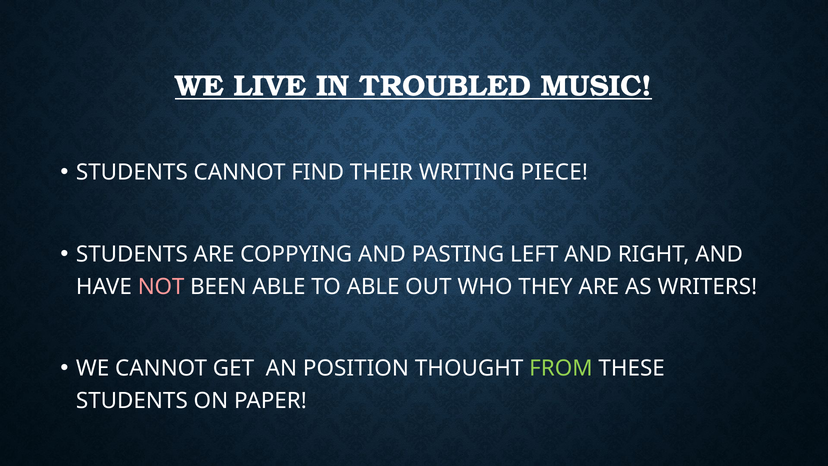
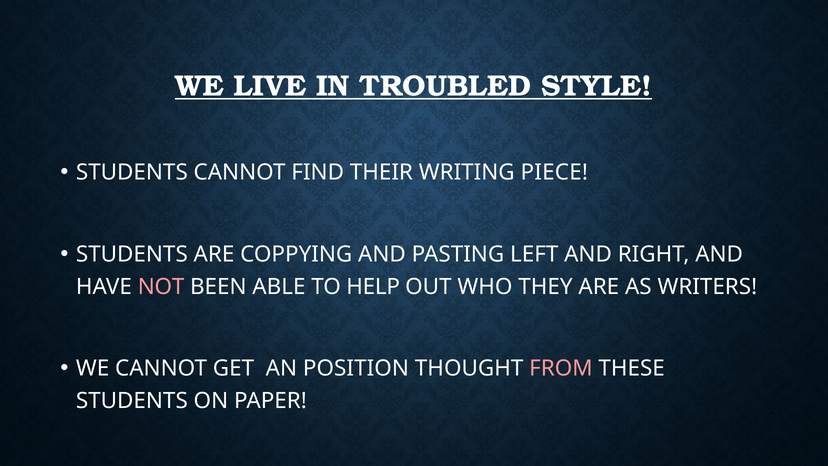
MUSIC: MUSIC -> STYLE
TO ABLE: ABLE -> HELP
FROM colour: light green -> pink
